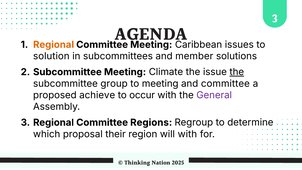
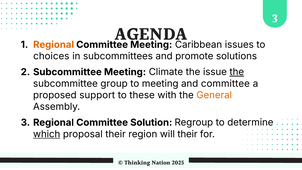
solution: solution -> choices
member: member -> promote
achieve: achieve -> support
occur: occur -> these
General colour: purple -> orange
Regions: Regions -> Solution
which underline: none -> present
will with: with -> their
